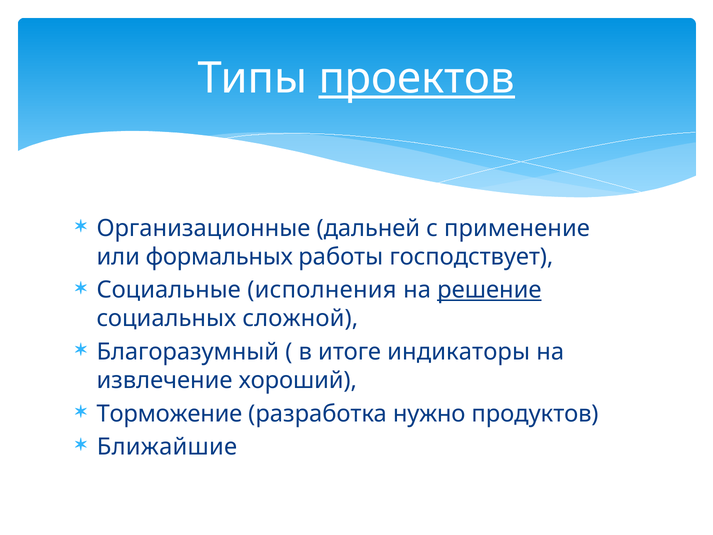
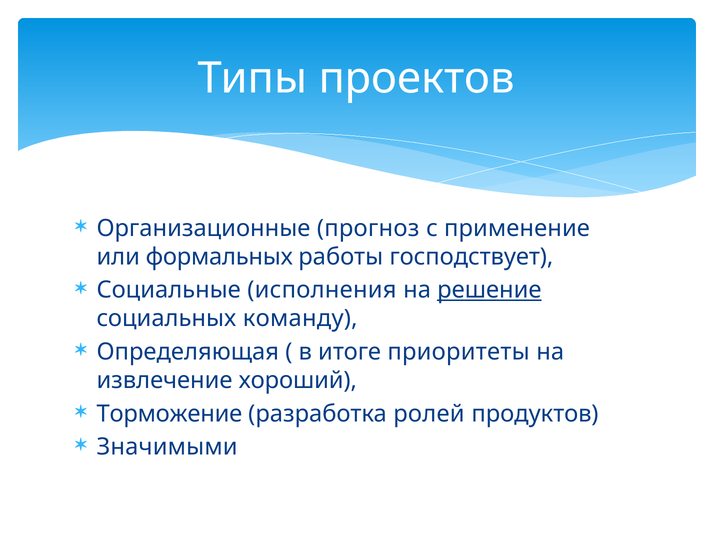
проектов underline: present -> none
дальней: дальней -> прогноз
сложной: сложной -> команду
Благоразумный: Благоразумный -> Определяющая
индикаторы: индикаторы -> приоритеты
нужно: нужно -> ролей
Ближайшие: Ближайшие -> Значимыми
